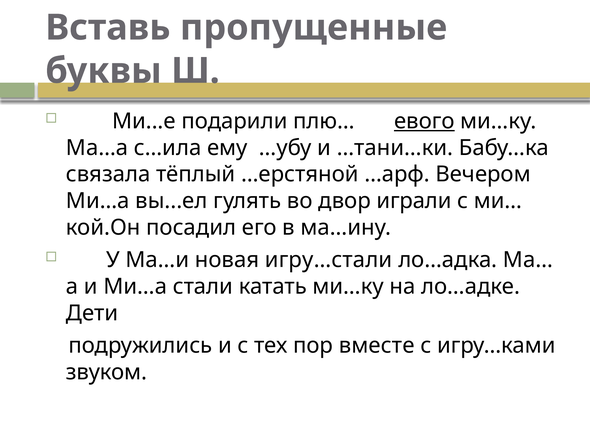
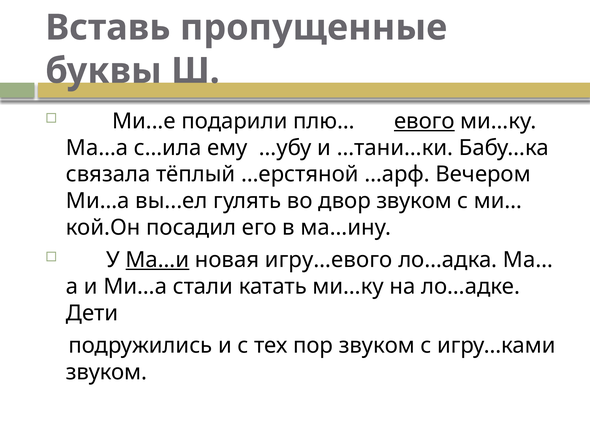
двор играли: играли -> звуком
Ма…и underline: none -> present
игру…стали: игру…стали -> игру…евого
пор вместе: вместе -> звуком
